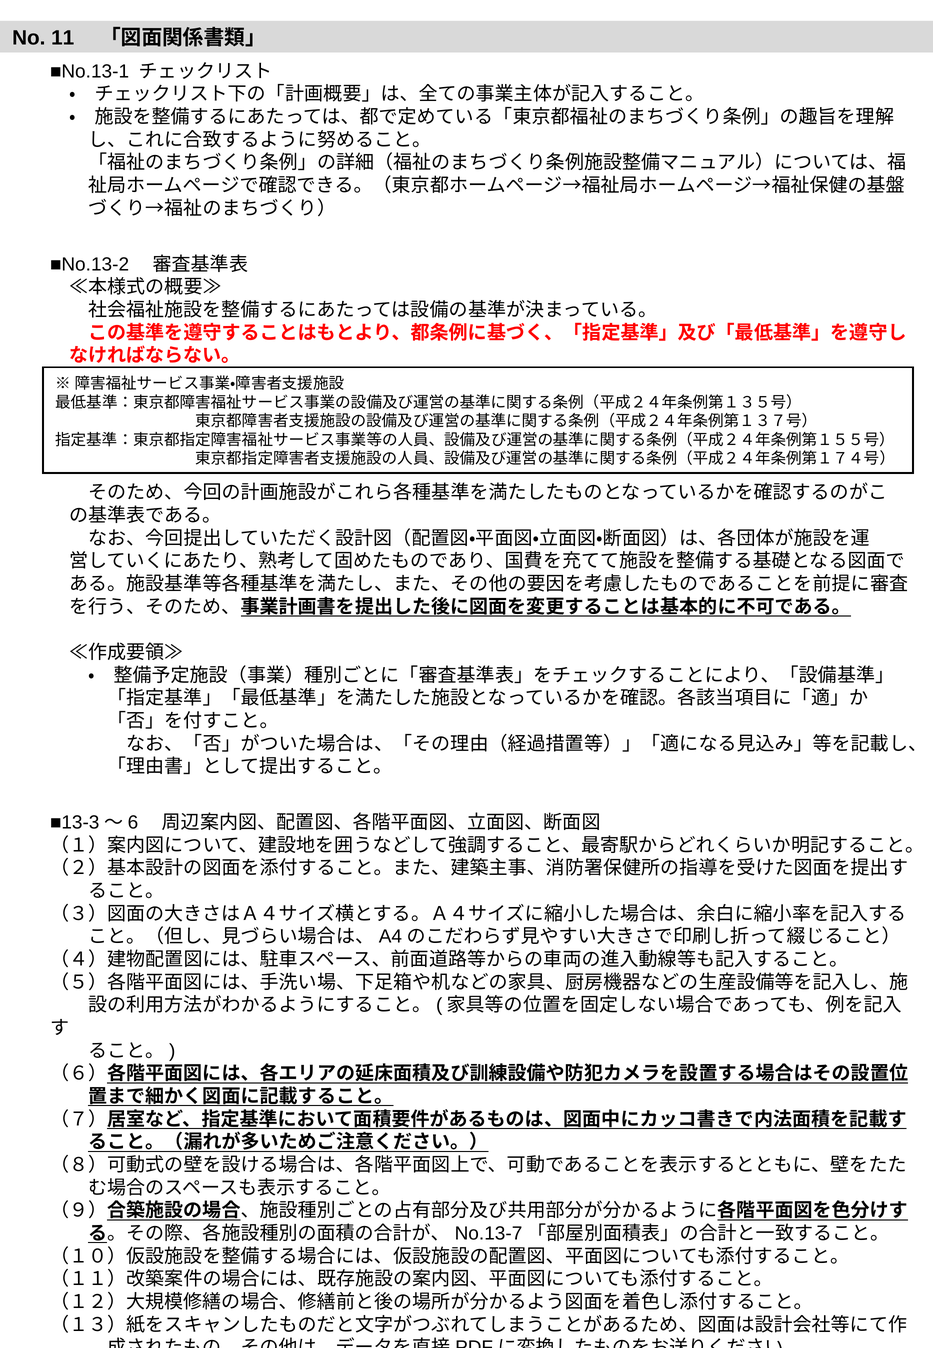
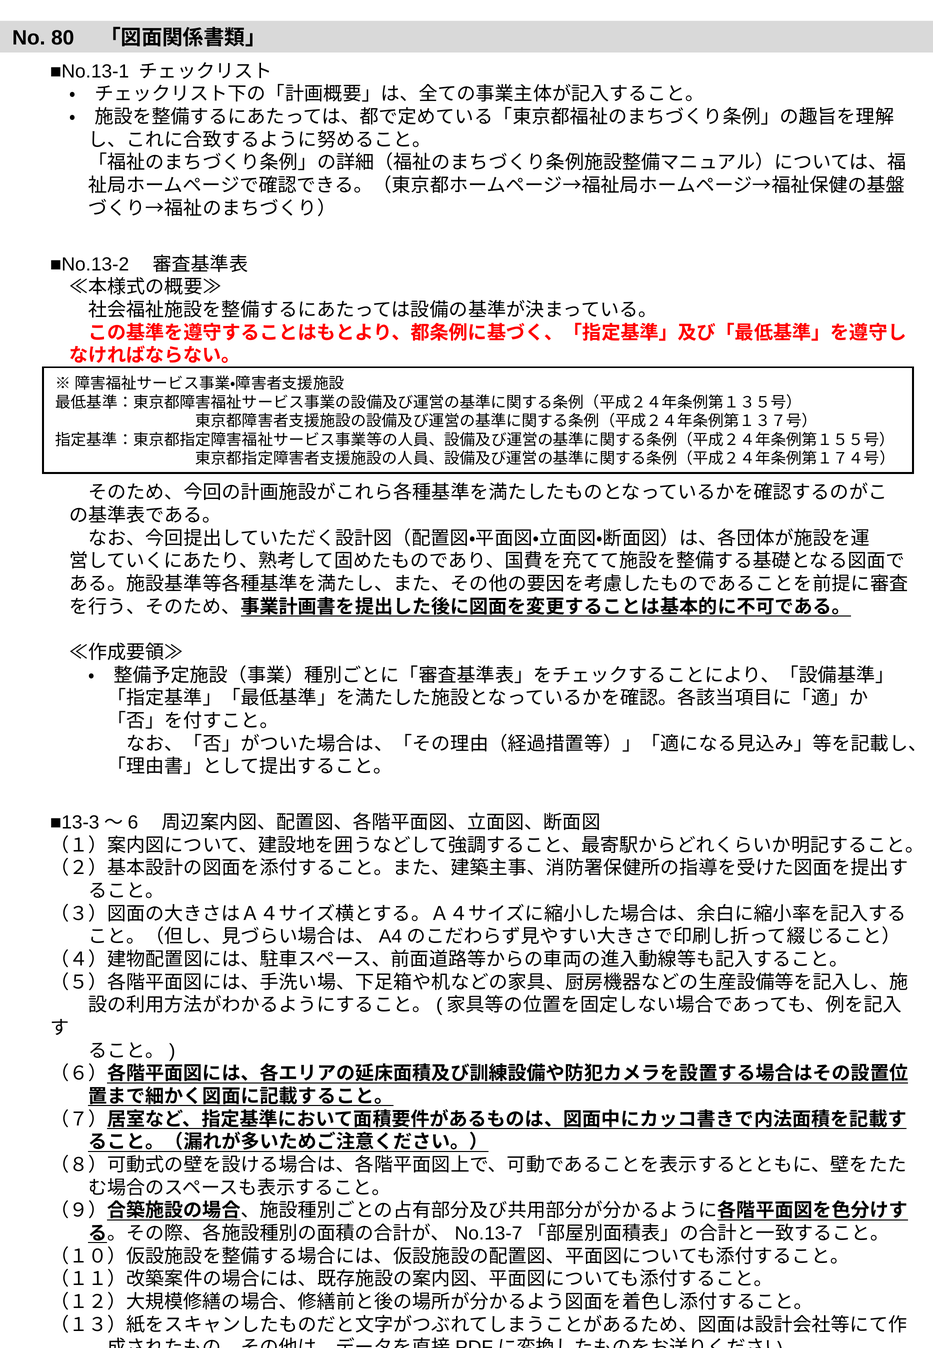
11: 11 -> 80
